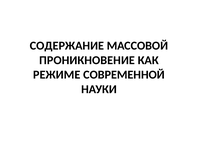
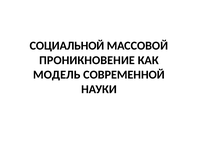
СОДЕРЖАНИЕ: СОДЕРЖАНИЕ -> СОЦИАЛЬНОЙ
РЕЖИМЕ: РЕЖИМЕ -> МОДЕЛЬ
